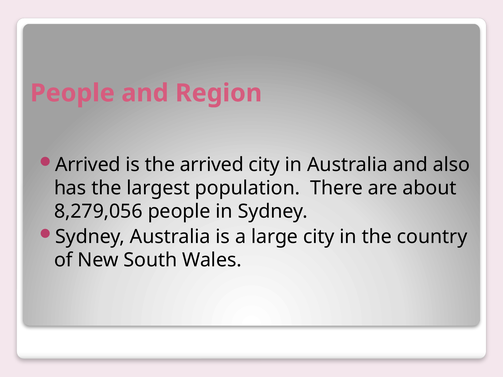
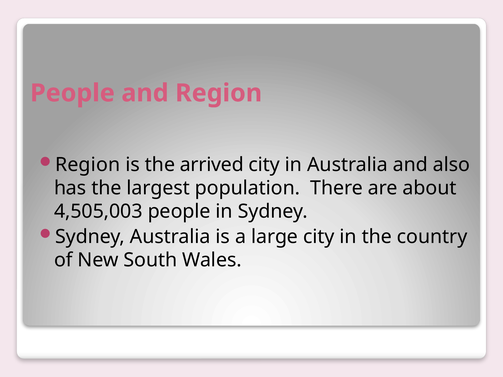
Arrived at (88, 165): Arrived -> Region
8,279,056: 8,279,056 -> 4,505,003
